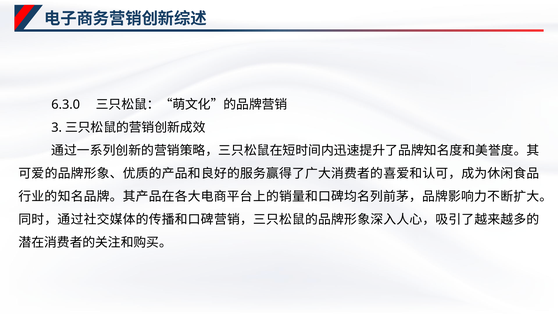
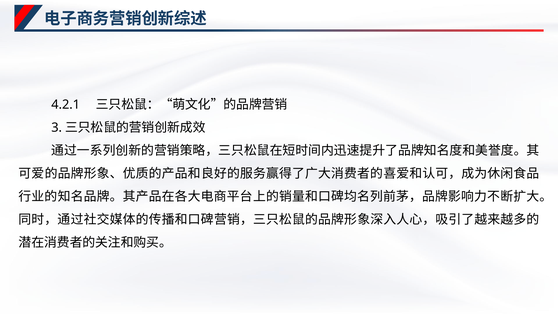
6.3.0: 6.3.0 -> 4.2.1
